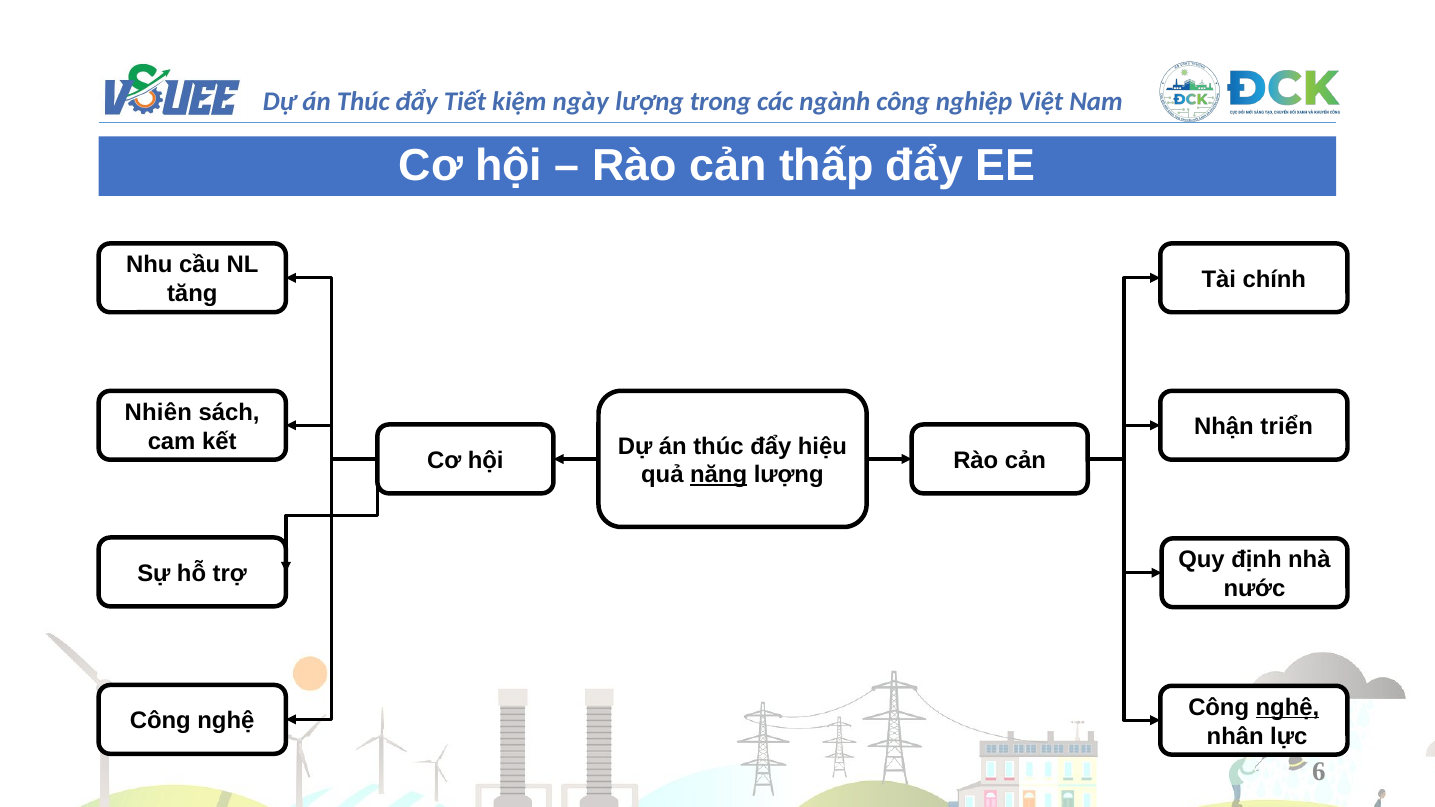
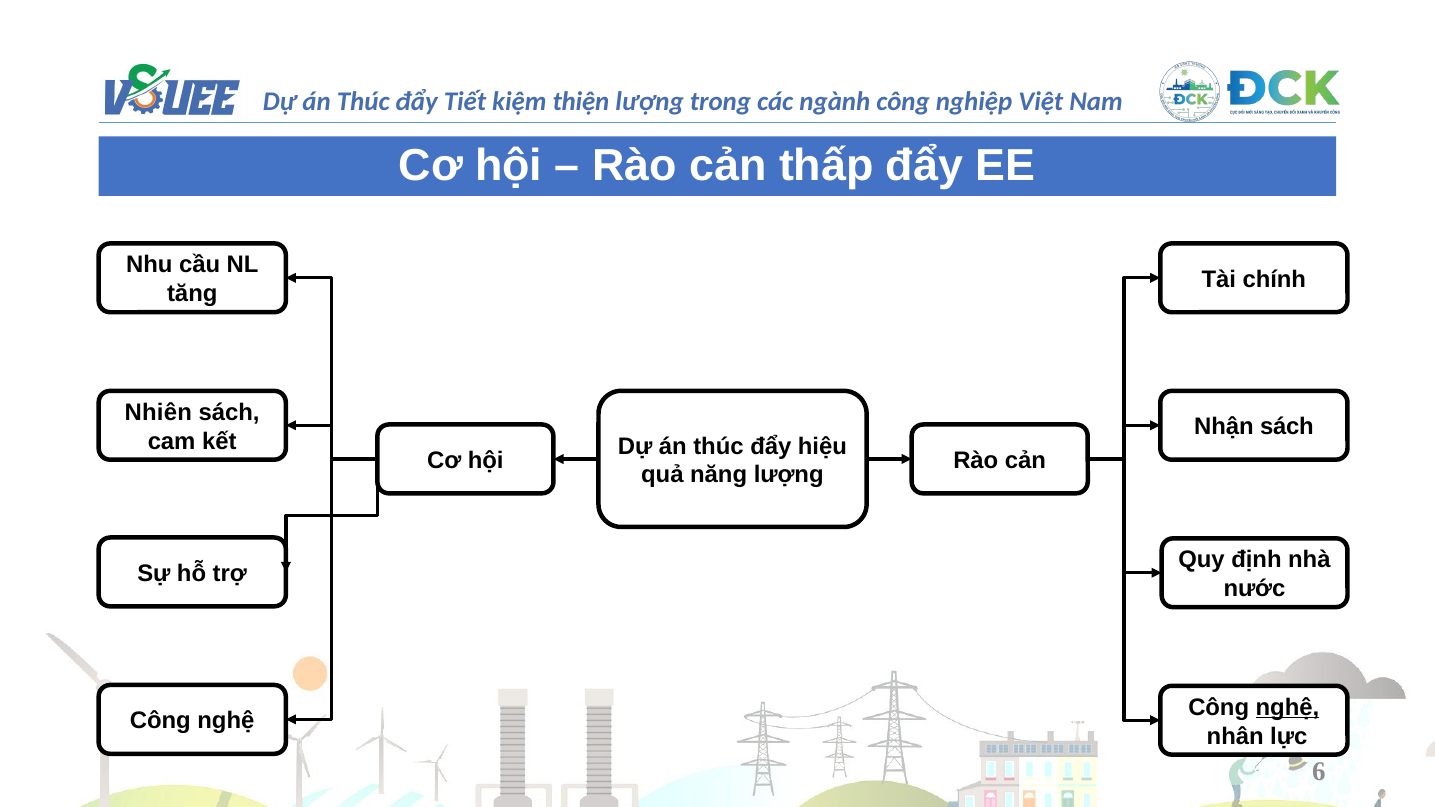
ngày: ngày -> thiện
Nhận triển: triển -> sách
năng underline: present -> none
